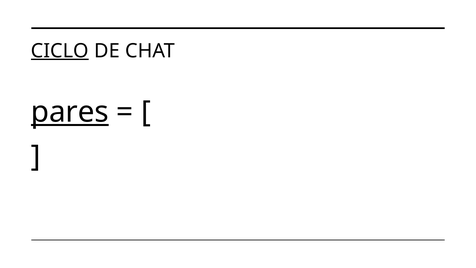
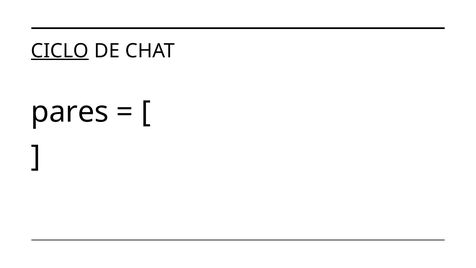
pares underline: present -> none
